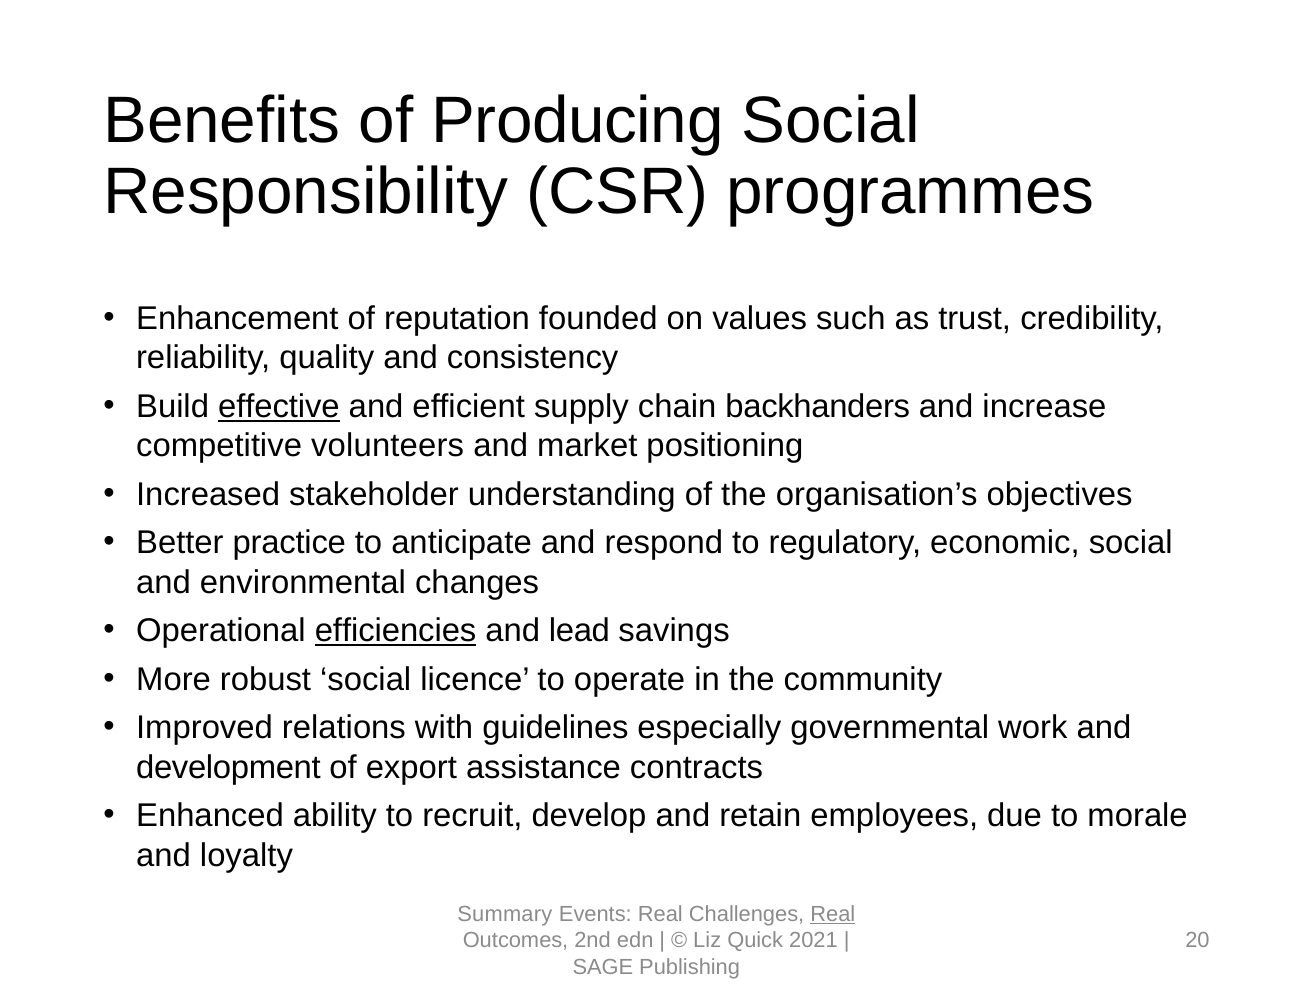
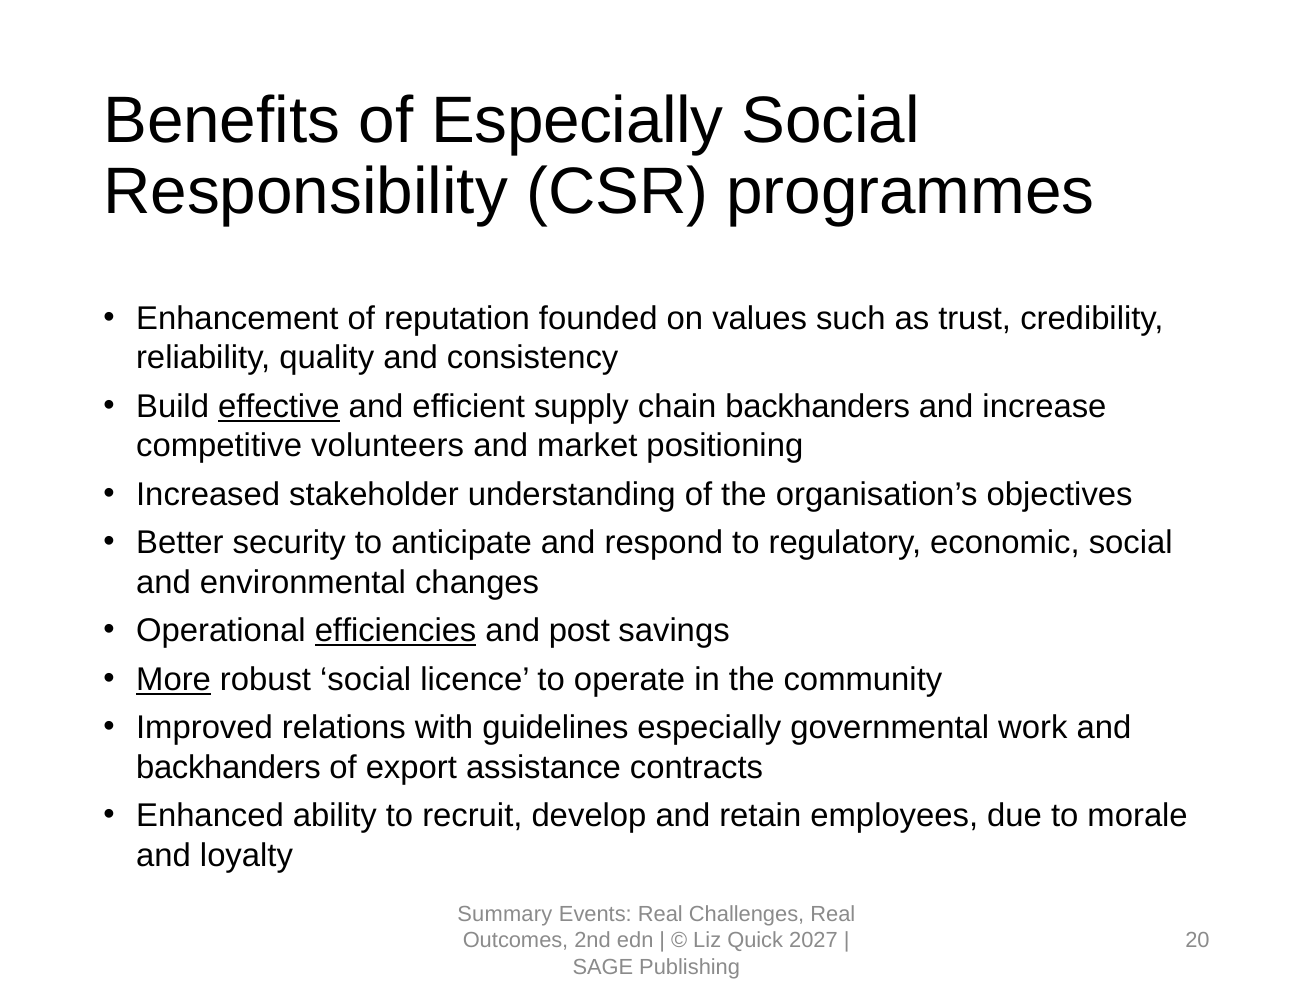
of Producing: Producing -> Especially
practice: practice -> security
lead: lead -> post
More underline: none -> present
development at (228, 767): development -> backhanders
Real at (833, 914) underline: present -> none
2021: 2021 -> 2027
